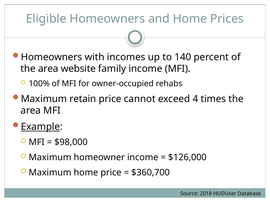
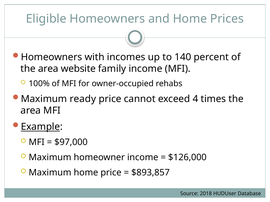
retain: retain -> ready
$98,000: $98,000 -> $97,000
$360,700: $360,700 -> $893,857
